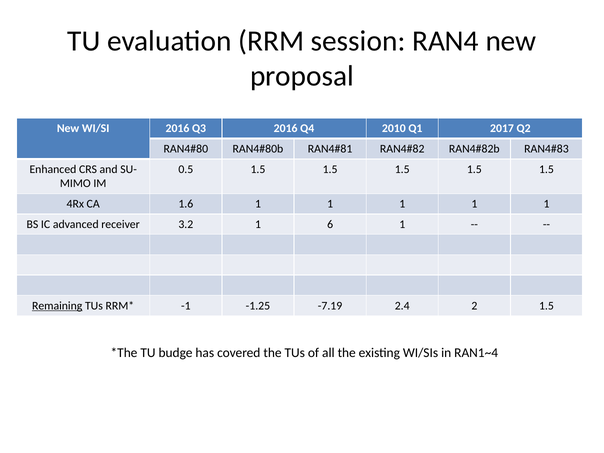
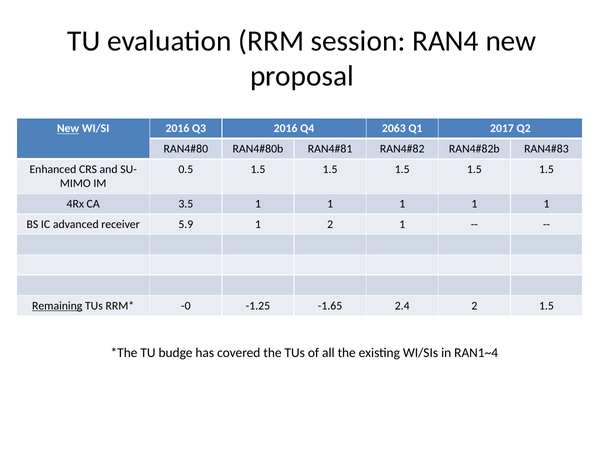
New at (68, 129) underline: none -> present
2010: 2010 -> 2063
1.6: 1.6 -> 3.5
3.2: 3.2 -> 5.9
1 6: 6 -> 2
-1: -1 -> -0
-7.19: -7.19 -> -1.65
